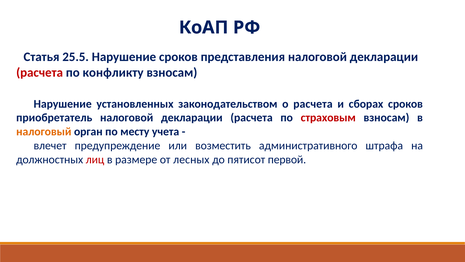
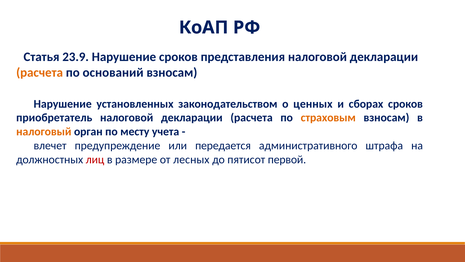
25.5: 25.5 -> 23.9
расчета at (40, 72) colour: red -> orange
конфликту: конфликту -> оснований
о расчета: расчета -> ценных
страховым colour: red -> orange
возместить: возместить -> передается
